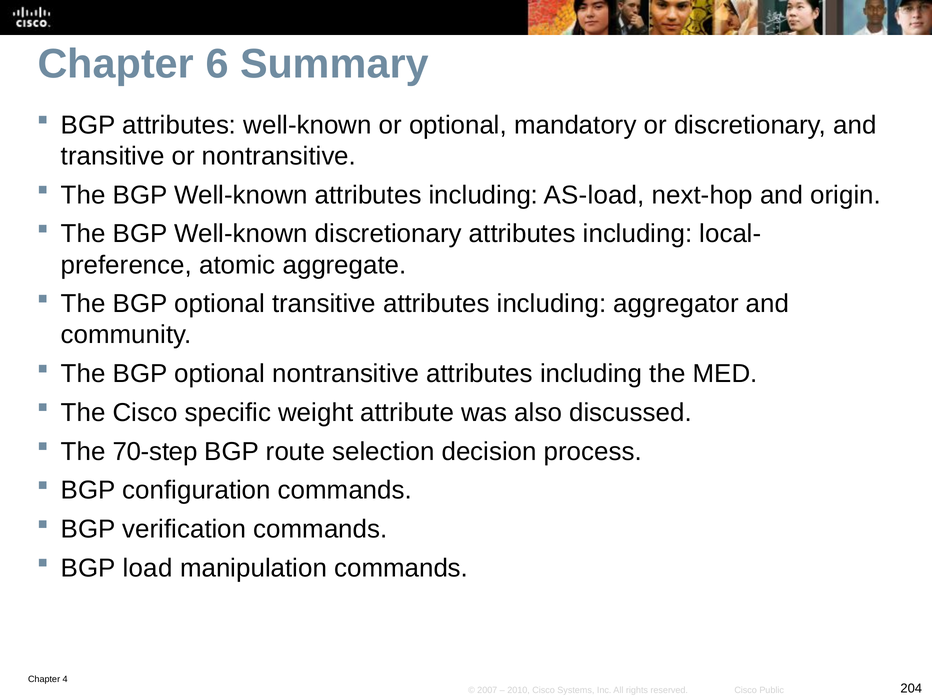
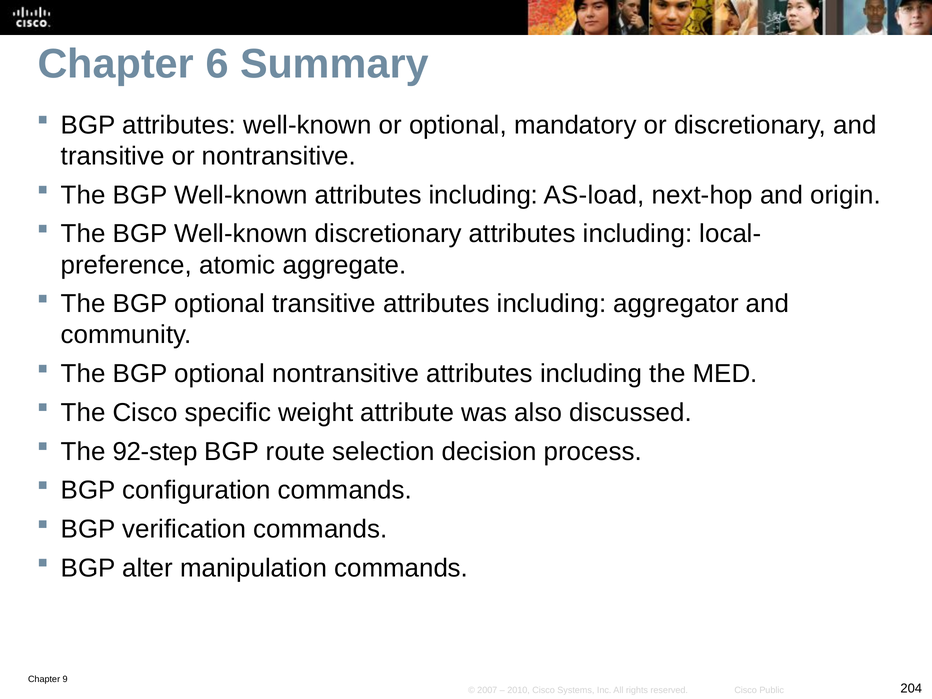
70-step: 70-step -> 92-step
load: load -> alter
4: 4 -> 9
